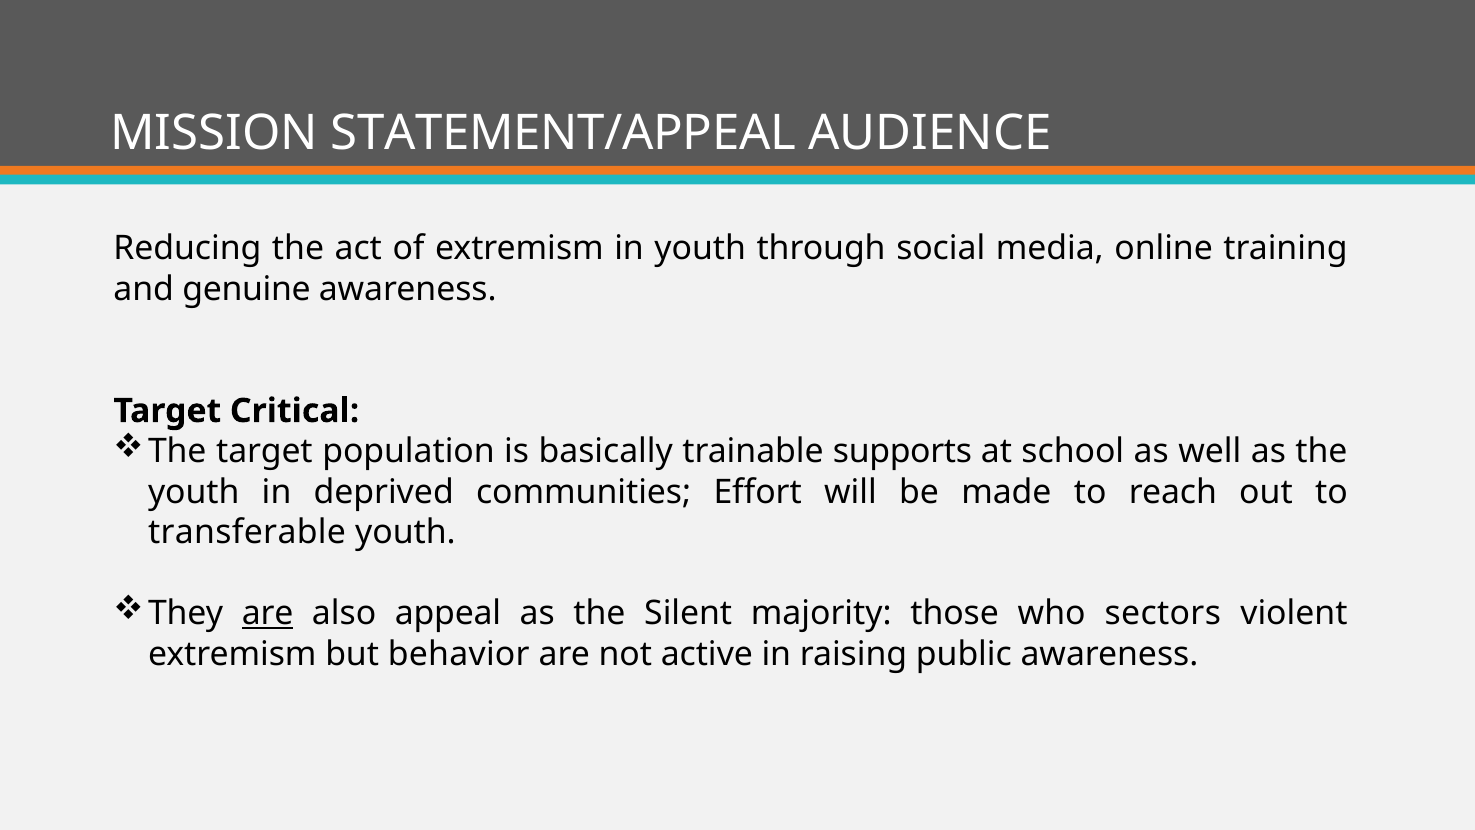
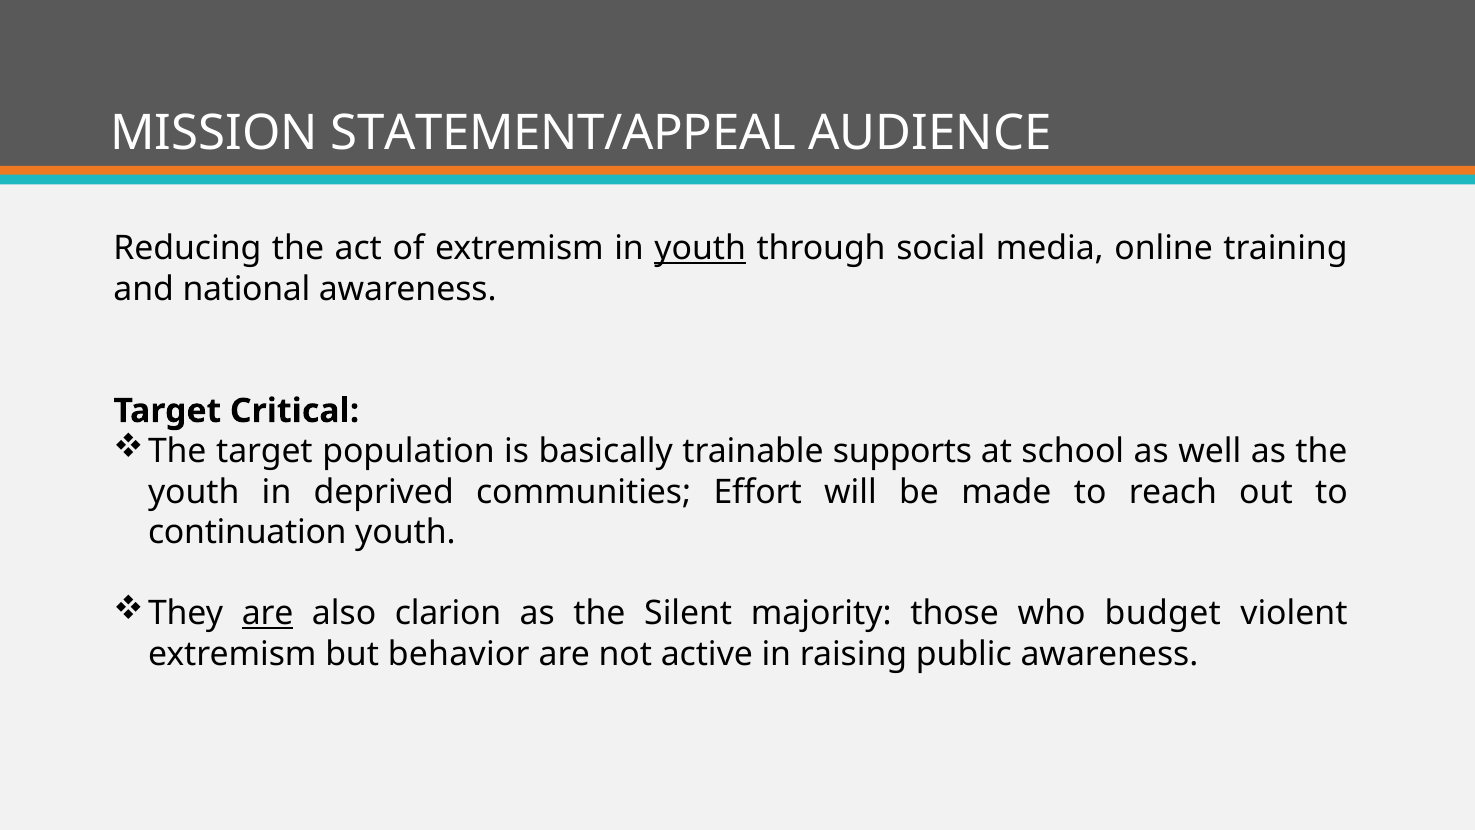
youth at (700, 249) underline: none -> present
genuine: genuine -> national
transferable: transferable -> continuation
appeal: appeal -> clarion
sectors: sectors -> budget
